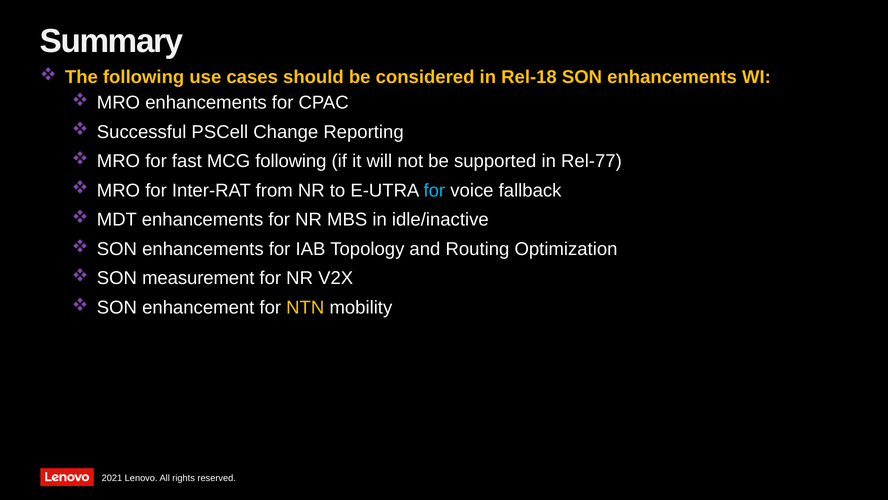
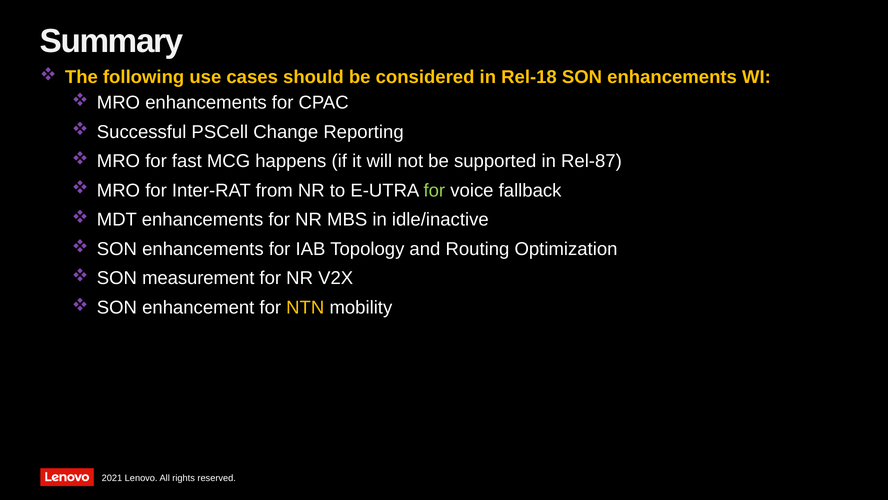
MCG following: following -> happens
Rel-77: Rel-77 -> Rel-87
for at (434, 190) colour: light blue -> light green
